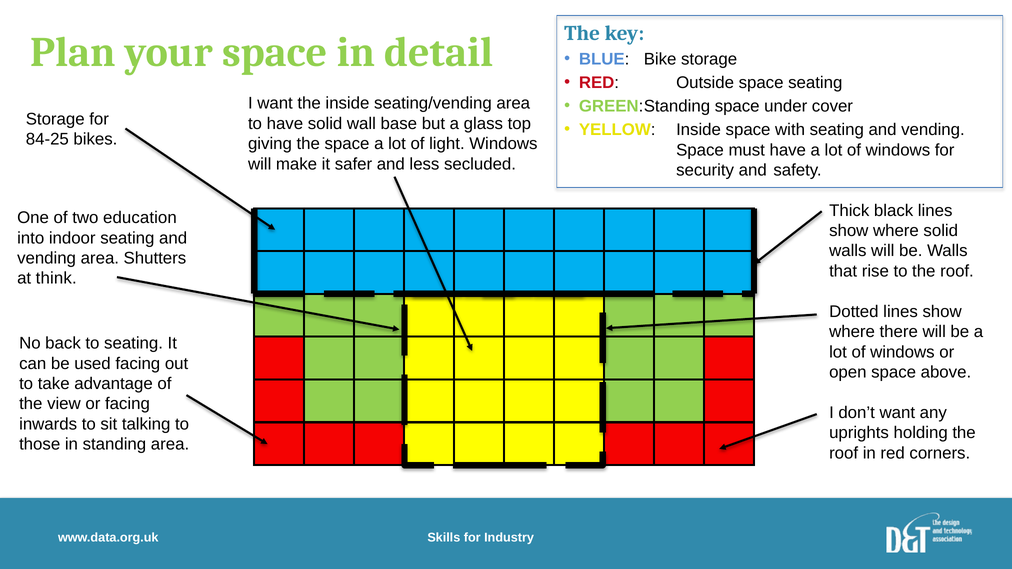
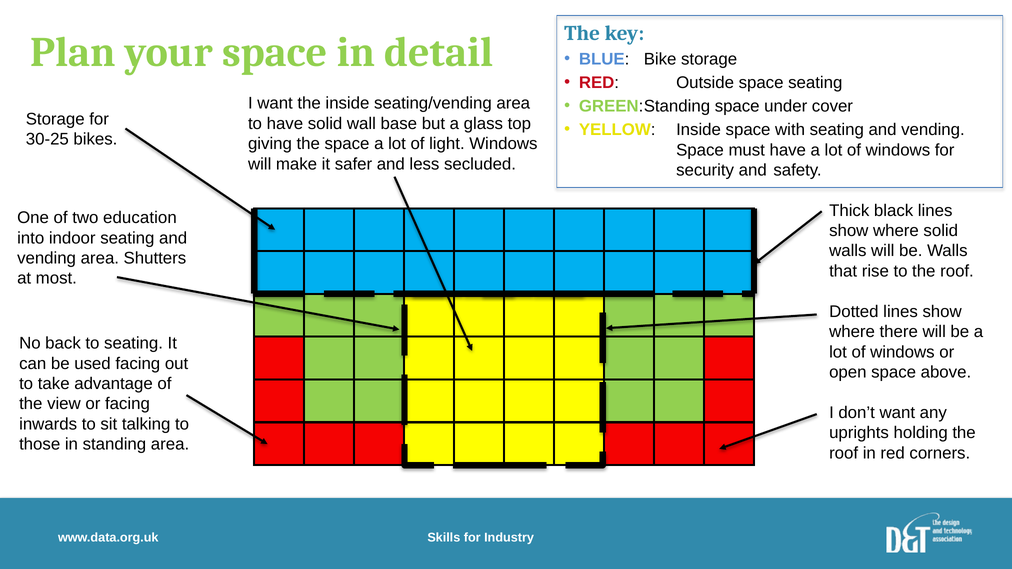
84-25: 84-25 -> 30-25
think: think -> most
